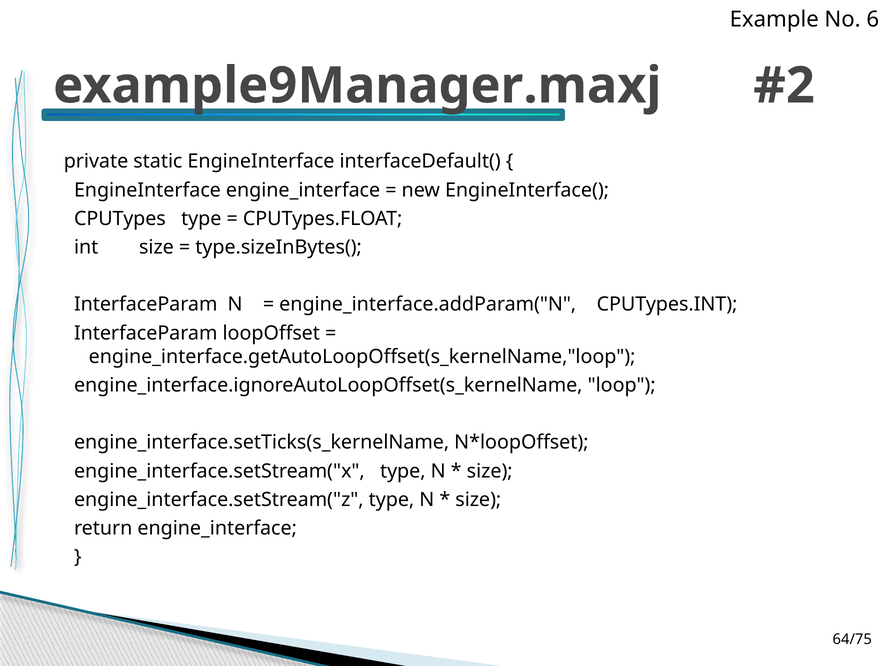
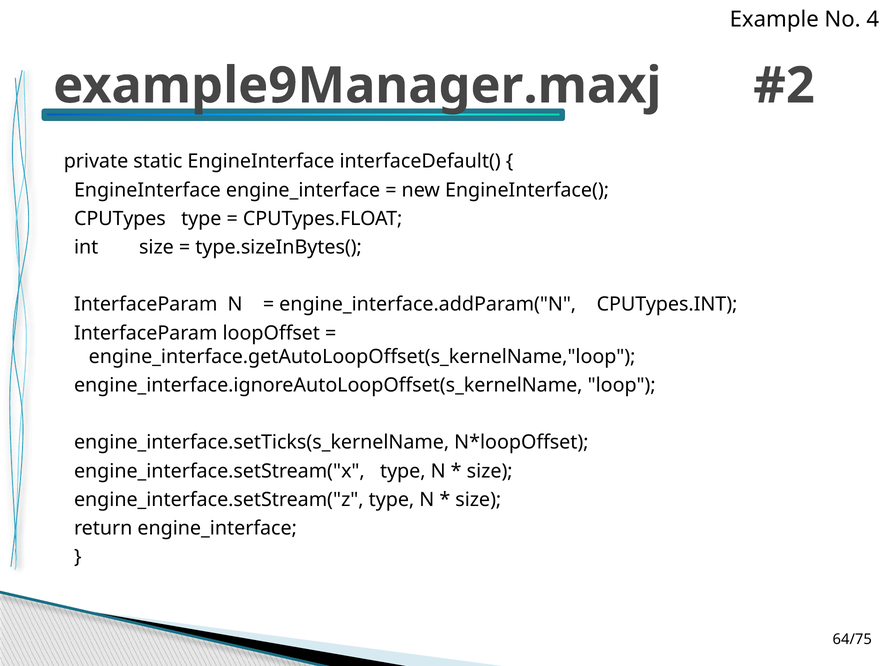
6: 6 -> 4
